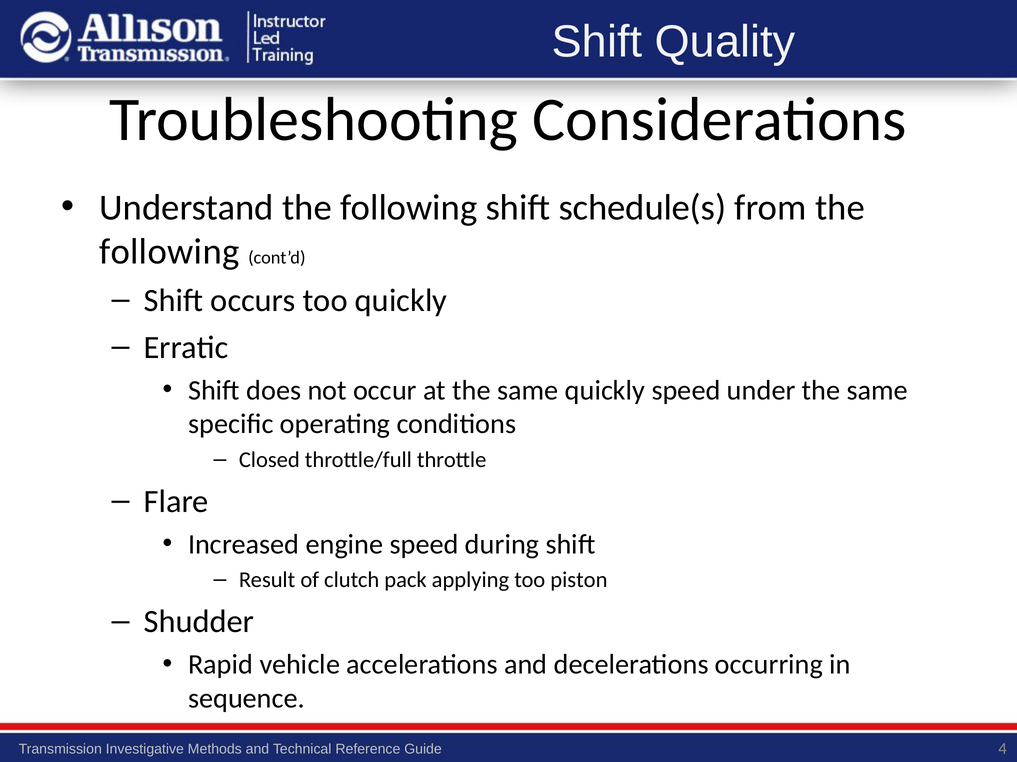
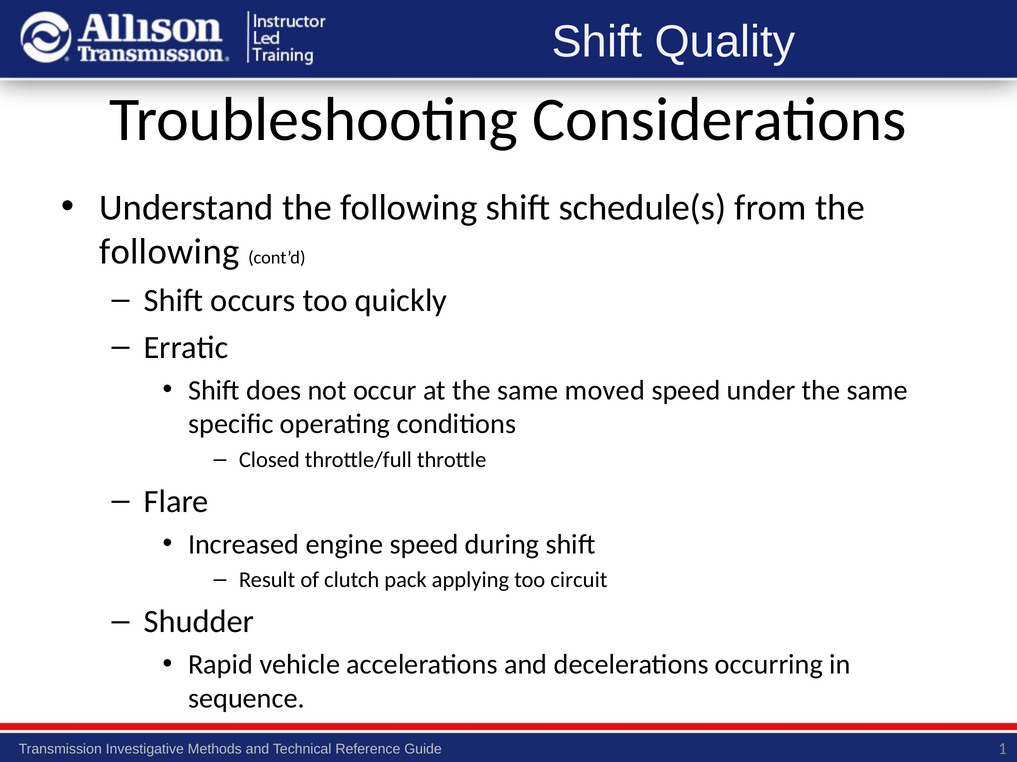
same quickly: quickly -> moved
piston: piston -> circuit
4: 4 -> 1
